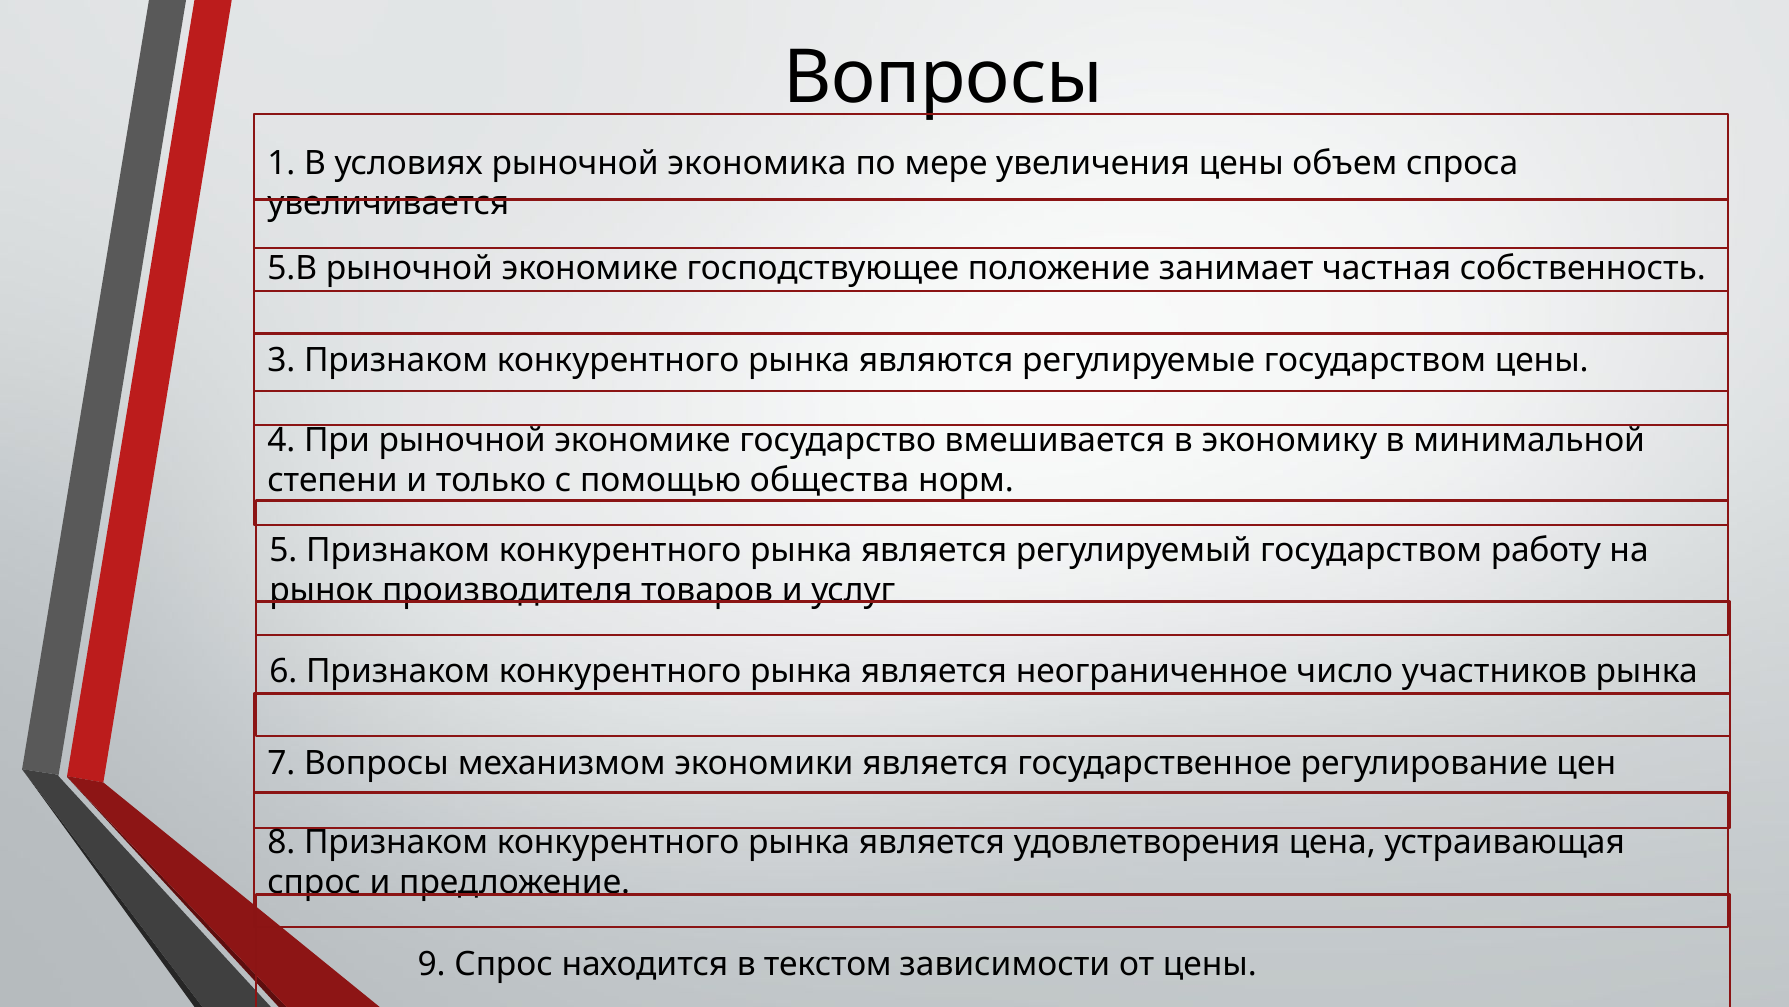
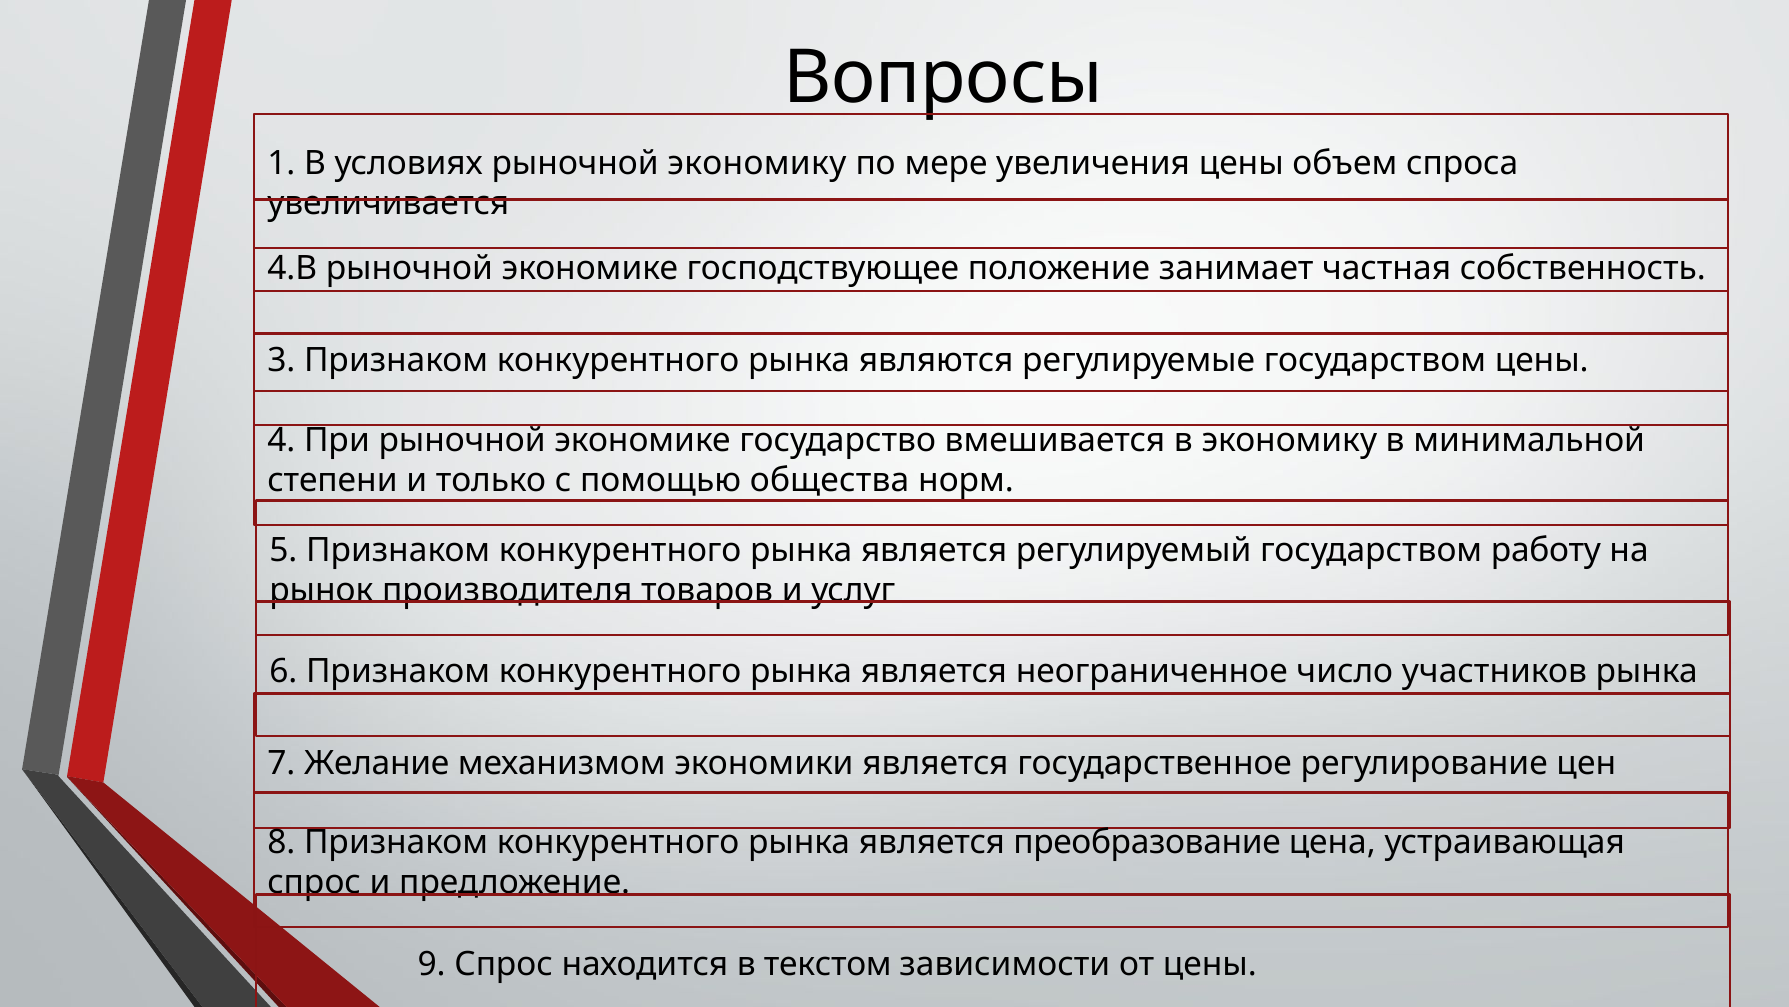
рыночной экономика: экономика -> экономику
5.В: 5.В -> 4.В
7 Вопросы: Вопросы -> Желание
удовлетворения: удовлетворения -> преобразование
